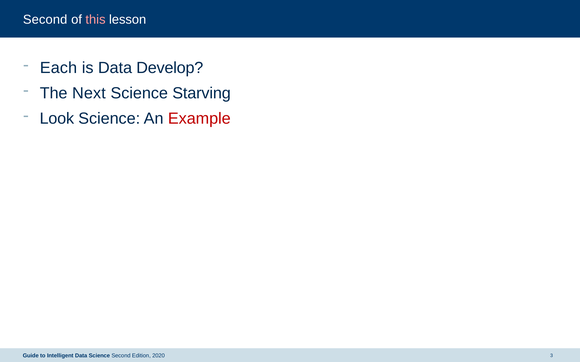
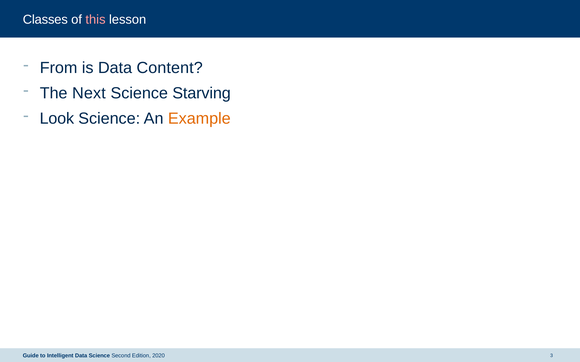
Second at (45, 20): Second -> Classes
Each: Each -> From
Develop: Develop -> Content
Example colour: red -> orange
